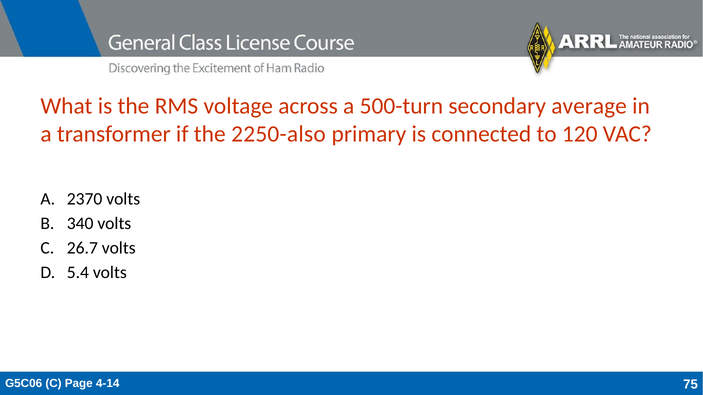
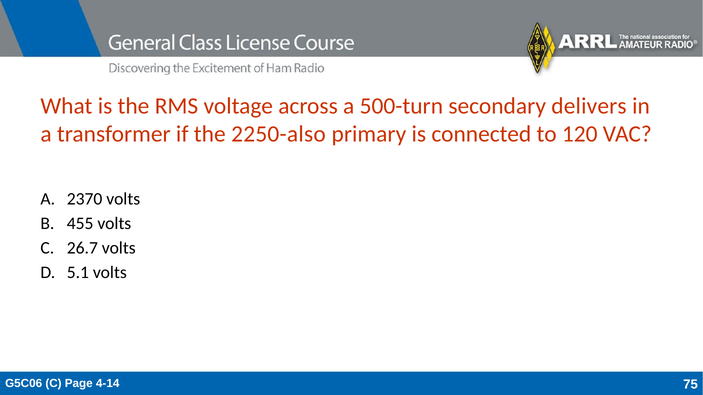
average: average -> delivers
340: 340 -> 455
5.4: 5.4 -> 5.1
